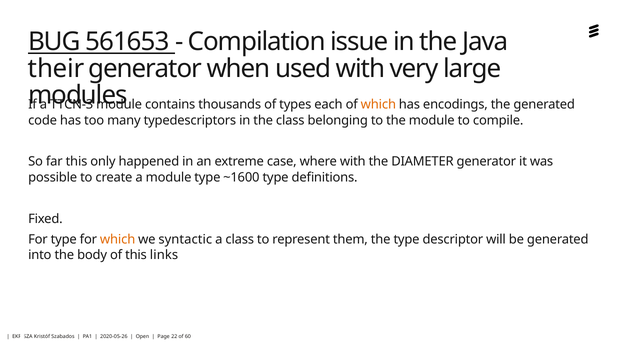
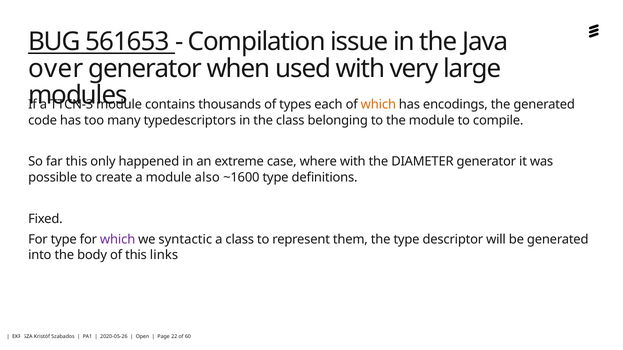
their: their -> over
module type: type -> also
which at (118, 240) colour: orange -> purple
